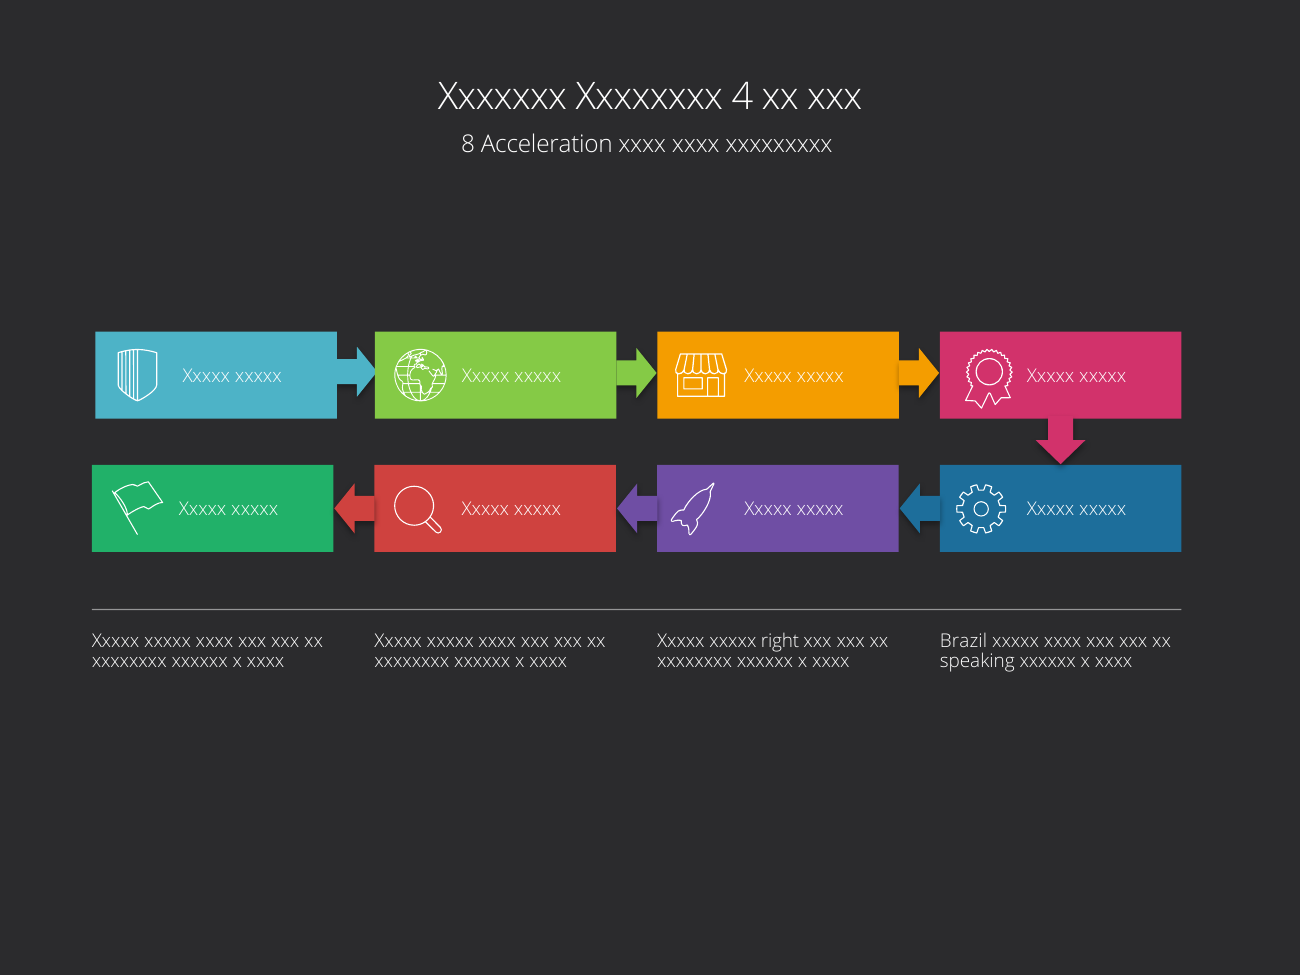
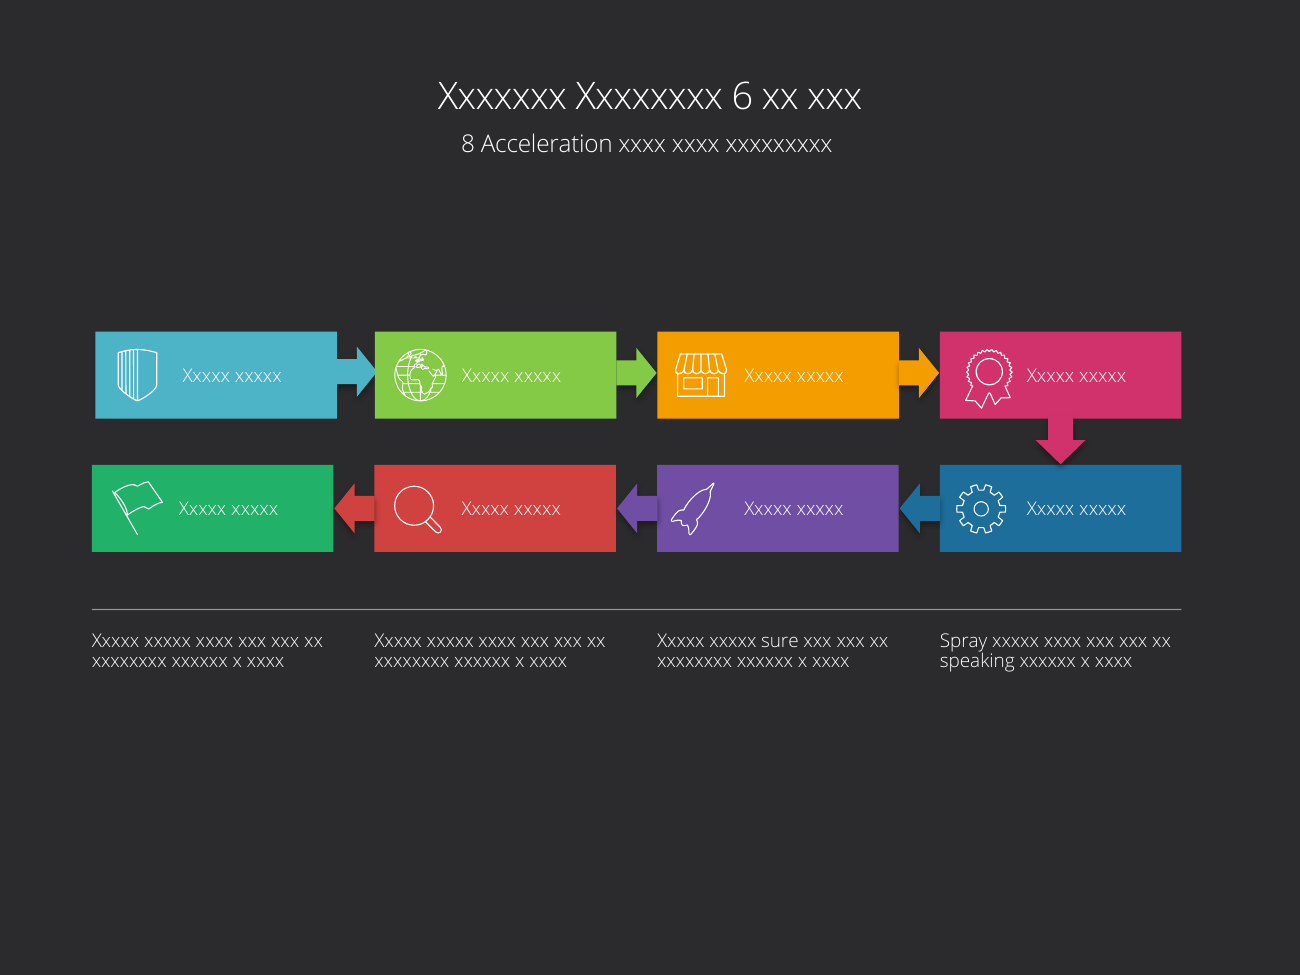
4: 4 -> 6
right: right -> sure
Brazil: Brazil -> Spray
